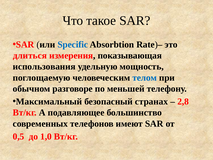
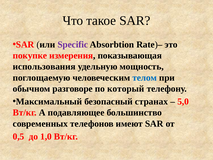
Specific colour: blue -> purple
длиться: длиться -> покупке
меньшей: меньшей -> который
2,8: 2,8 -> 5,0
